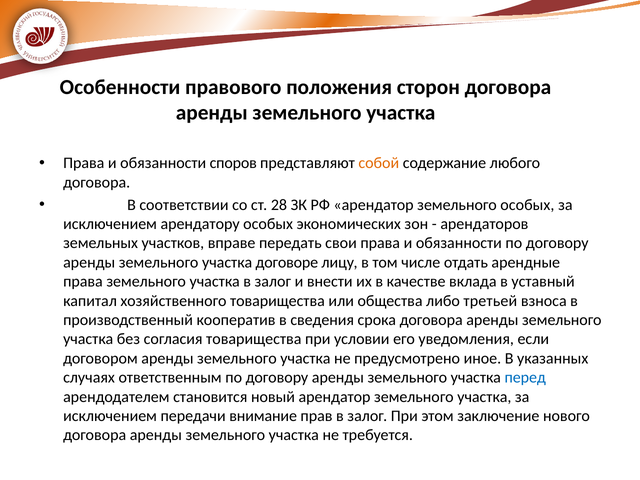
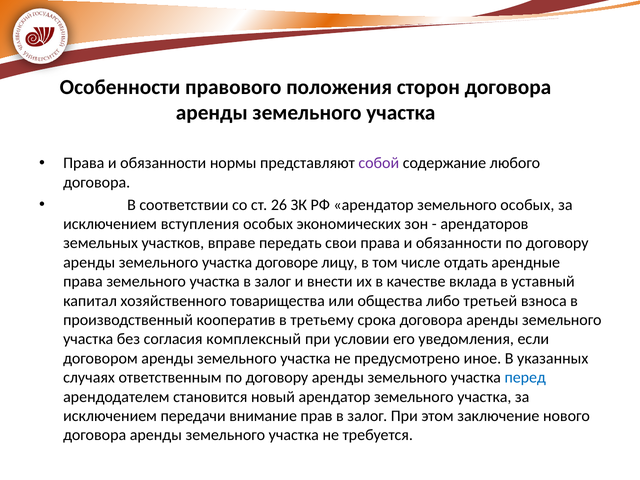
споров: споров -> нормы
собой colour: orange -> purple
28: 28 -> 26
арендатору: арендатору -> вступления
сведения: сведения -> третьему
согласия товарищества: товарищества -> комплексный
